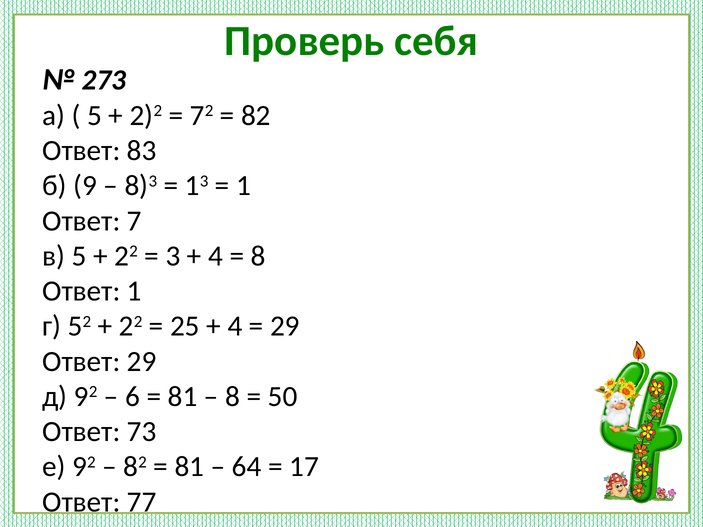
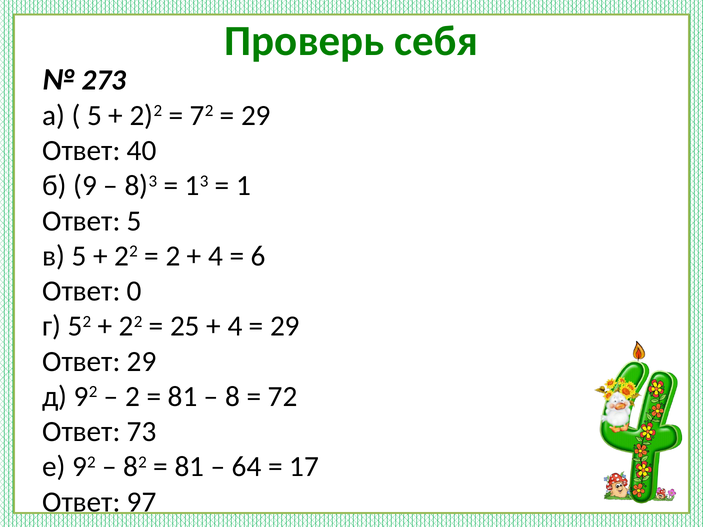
82 at (256, 116): 82 -> 29
83: 83 -> 40
Ответ 7: 7 -> 5
3 at (173, 256): 3 -> 2
8 at (258, 256): 8 -> 6
Ответ 1: 1 -> 0
6 at (133, 397): 6 -> 2
50 at (283, 397): 50 -> 72
77: 77 -> 97
